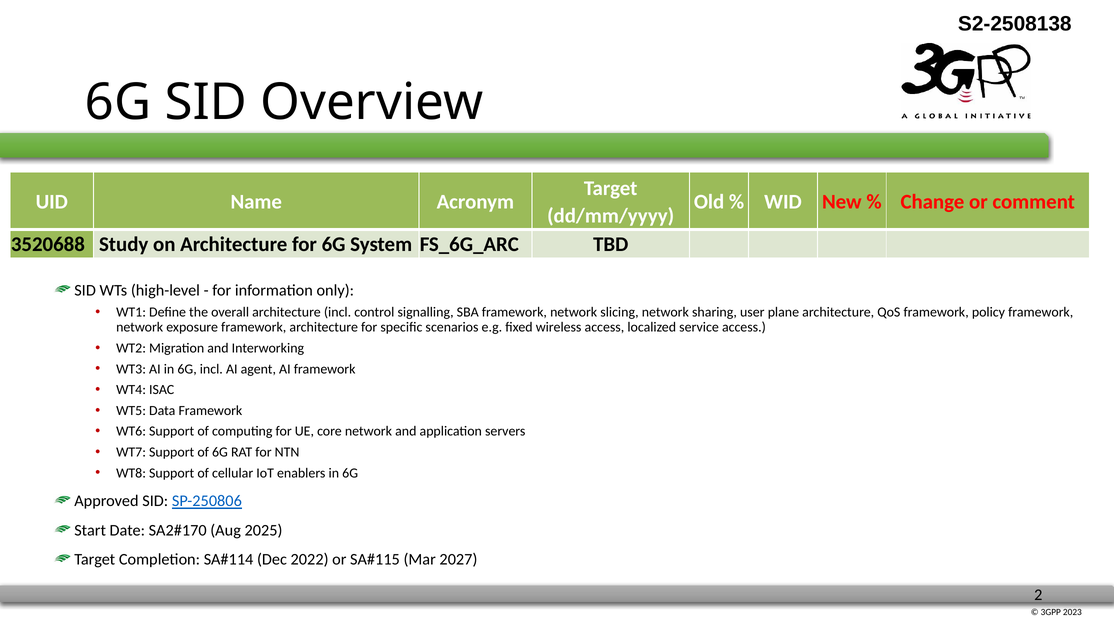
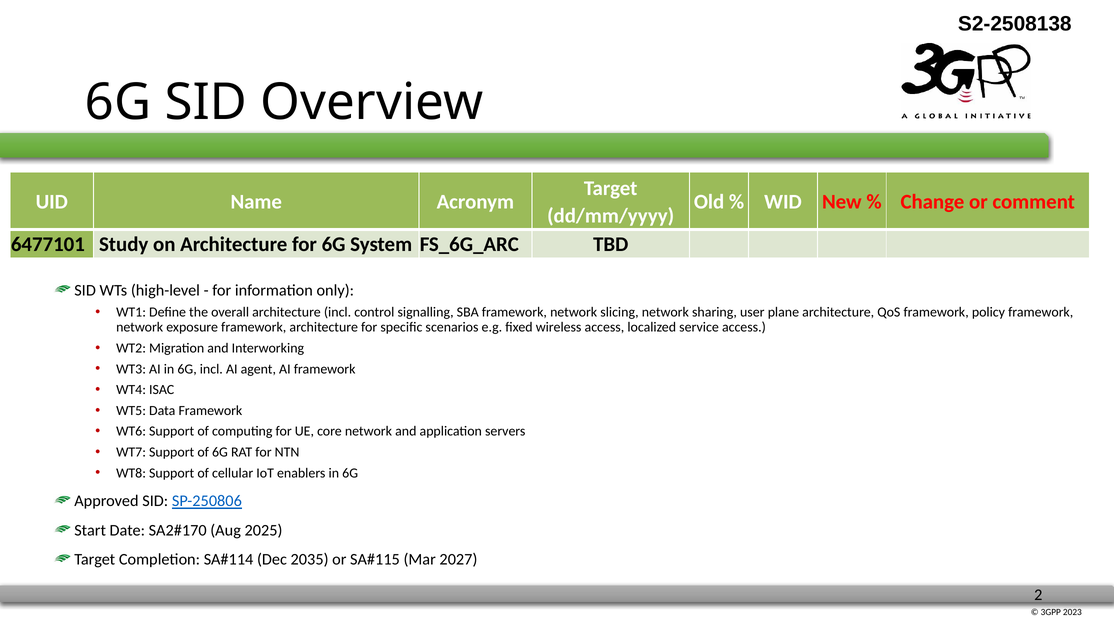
3520688: 3520688 -> 6477101
2022: 2022 -> 2035
